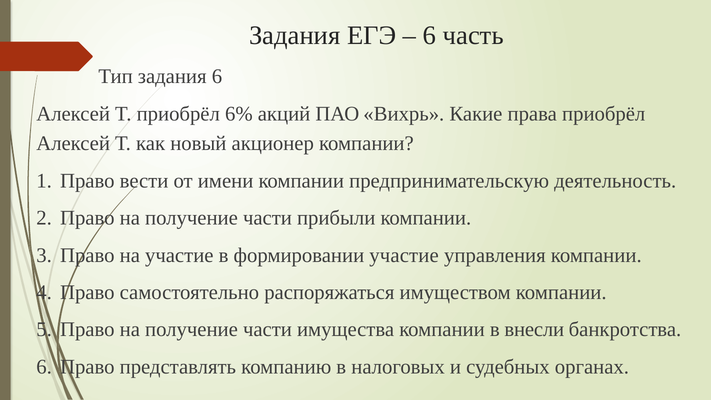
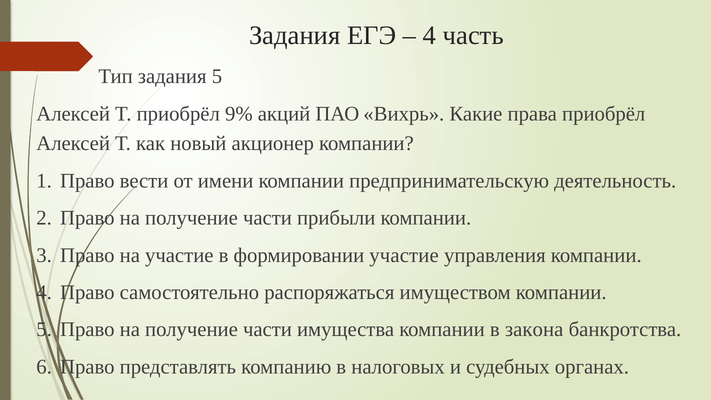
6 at (430, 36): 6 -> 4
задания 6: 6 -> 5
6%: 6% -> 9%
внесли: внесли -> закона
